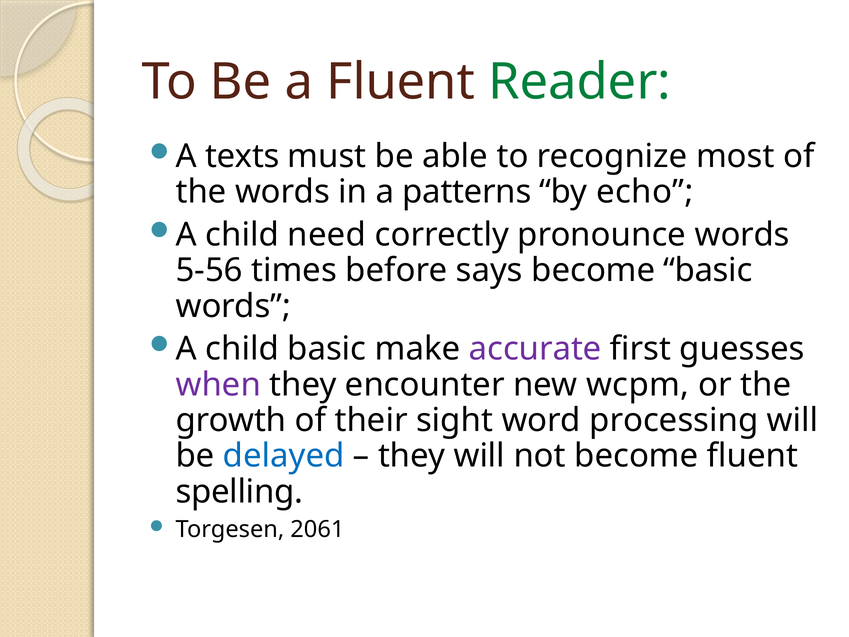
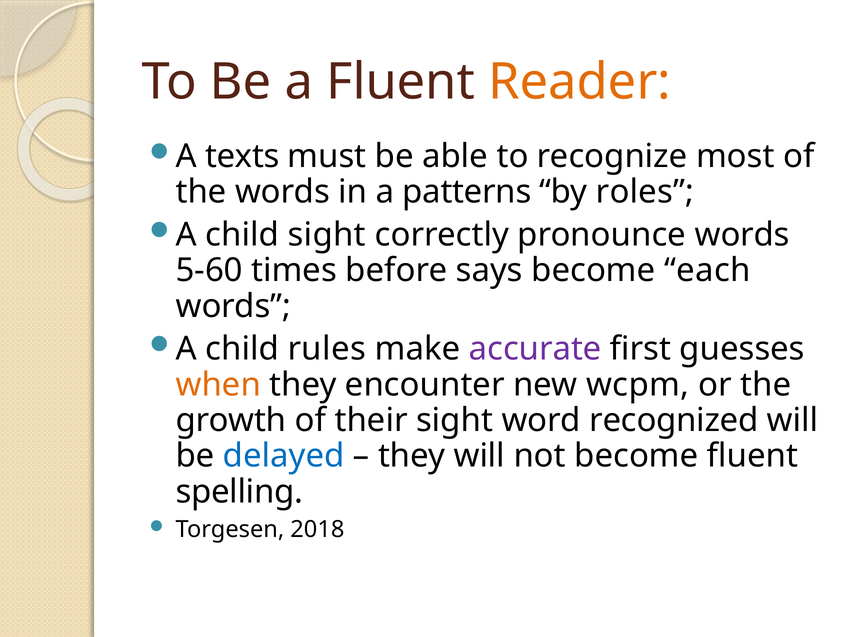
Reader colour: green -> orange
echo: echo -> roles
child need: need -> sight
5-56: 5-56 -> 5-60
become basic: basic -> each
child basic: basic -> rules
when colour: purple -> orange
processing: processing -> recognized
2061: 2061 -> 2018
